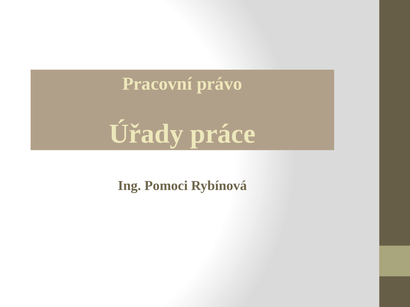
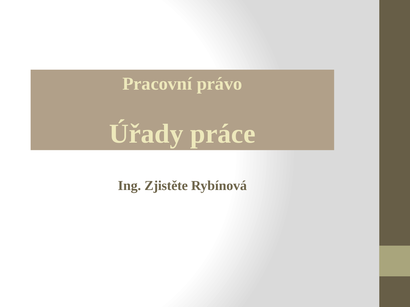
Pomoci: Pomoci -> Zjistěte
